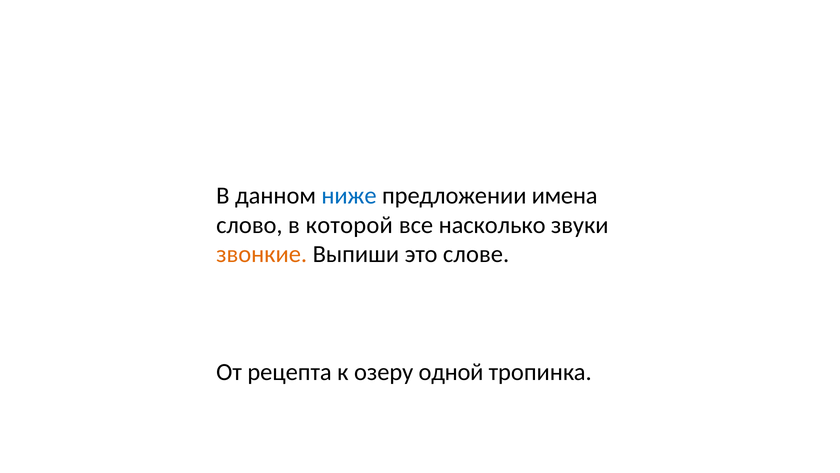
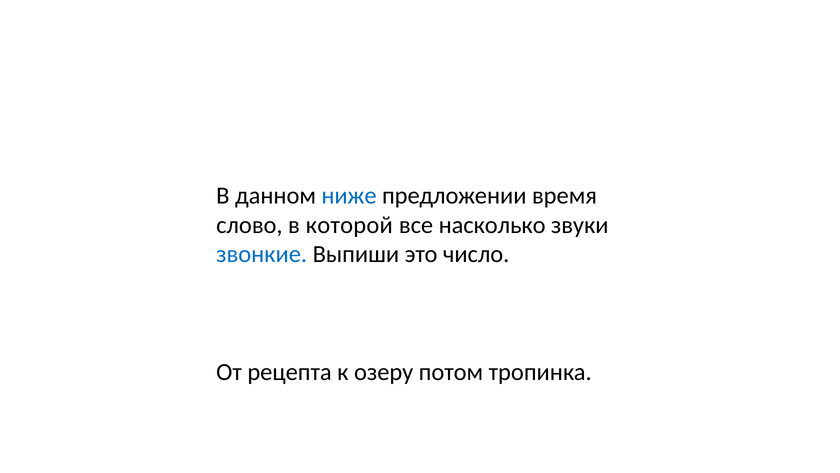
имена: имена -> время
звонкие colour: orange -> blue
слове: слове -> число
одной: одной -> потом
